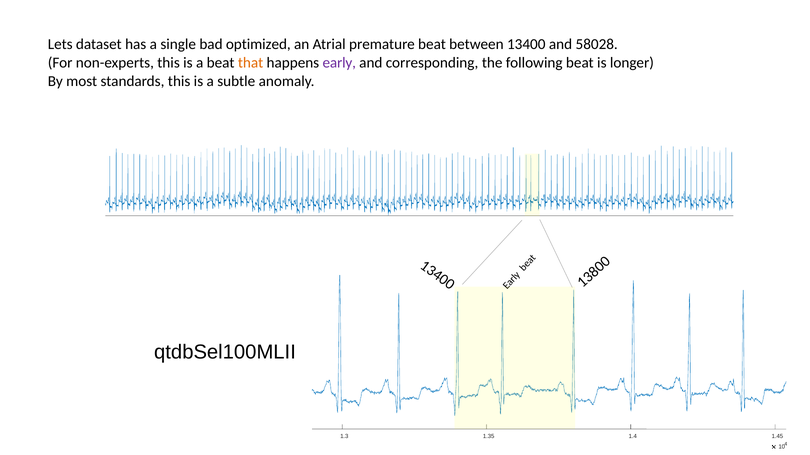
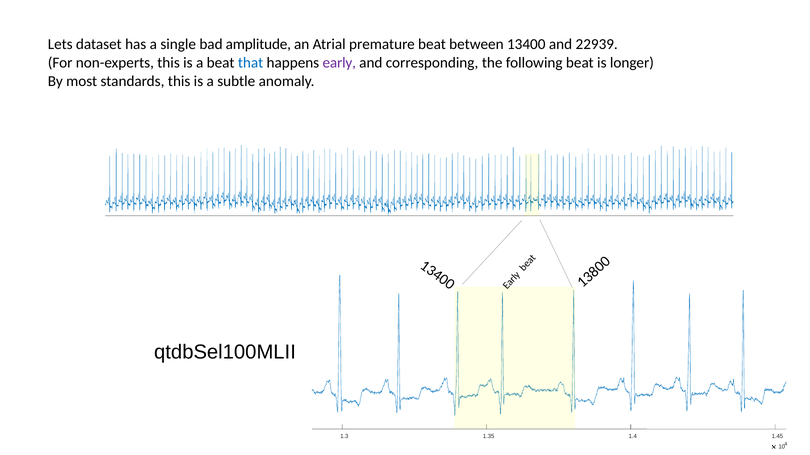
optimized: optimized -> amplitude
58028: 58028 -> 22939
that colour: orange -> blue
